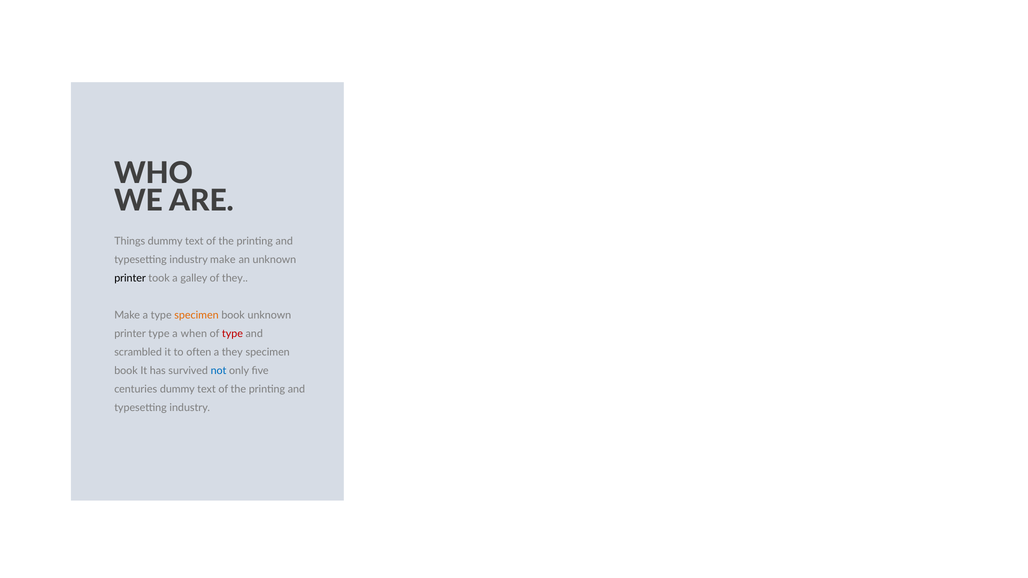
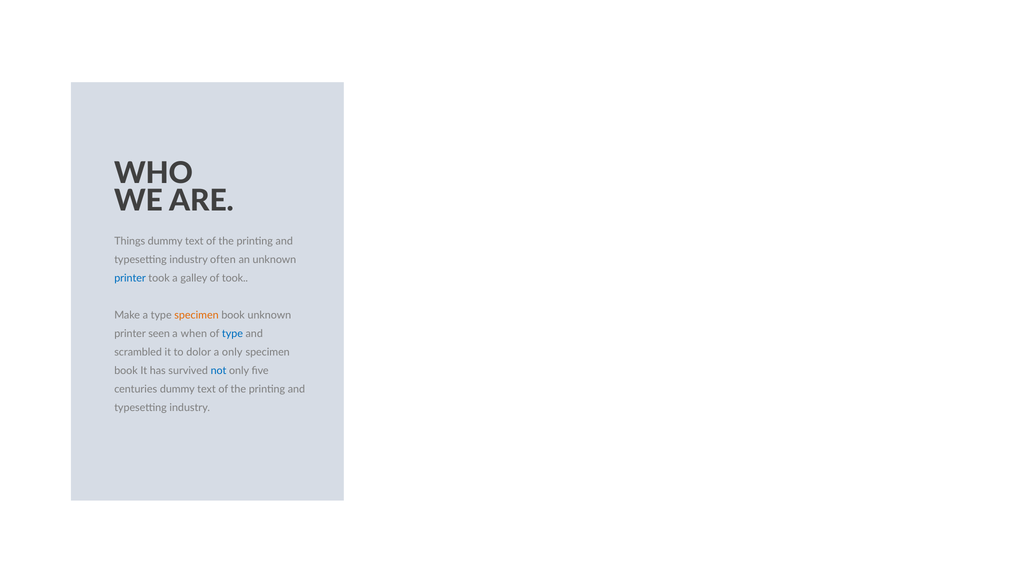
industry make: make -> often
printer at (130, 278) colour: black -> blue
of they: they -> took
printer type: type -> seen
type at (232, 334) colour: red -> blue
often: often -> dolor
a they: they -> only
